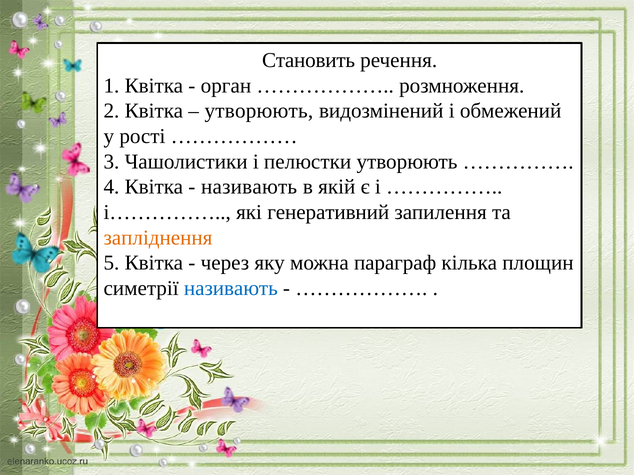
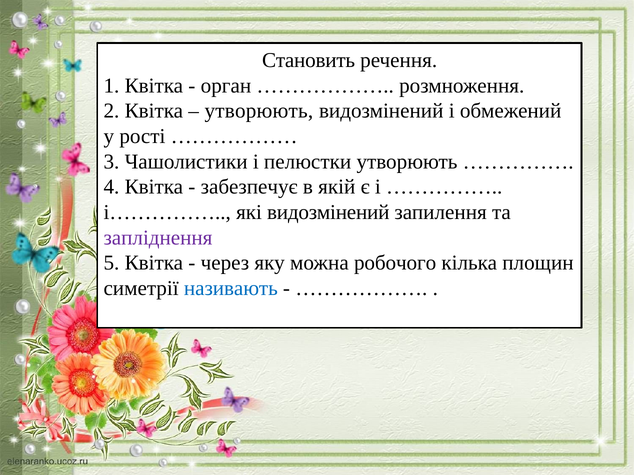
називають at (249, 187): називають -> забезпечує
які генеративний: генеративний -> видозмінений
запліднення colour: orange -> purple
параграф: параграф -> робочого
